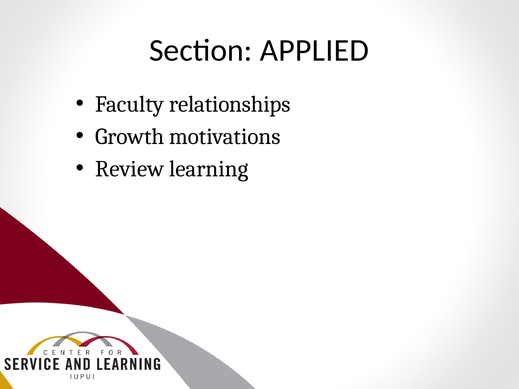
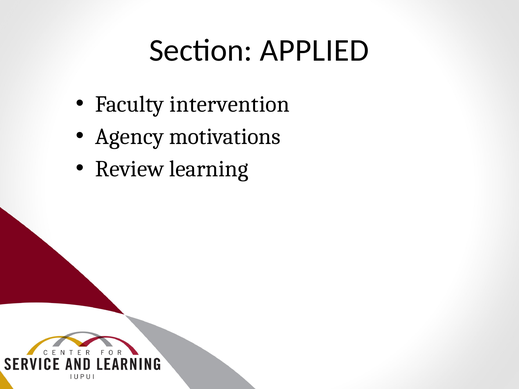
relationships: relationships -> intervention
Growth: Growth -> Agency
